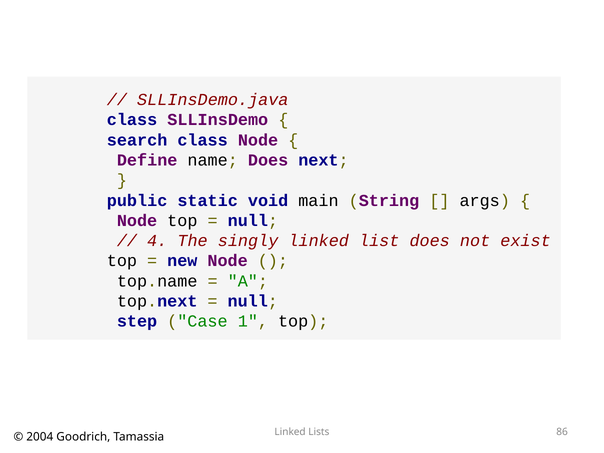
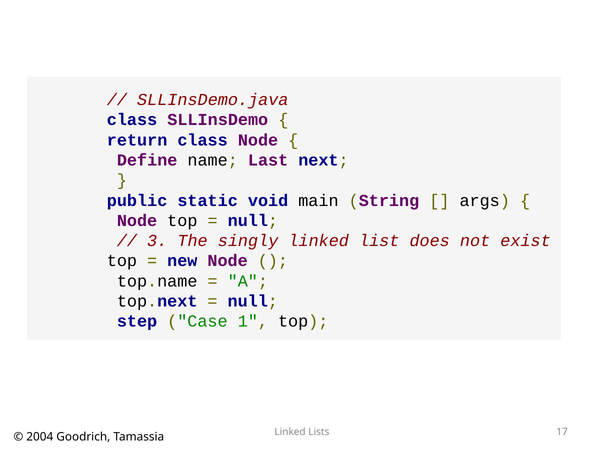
search: search -> return
name Does: Does -> Last
4: 4 -> 3
86: 86 -> 17
